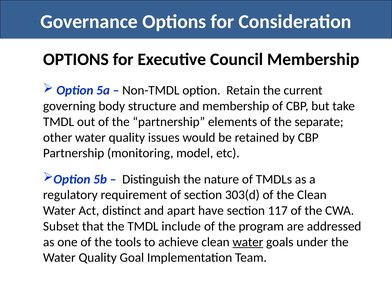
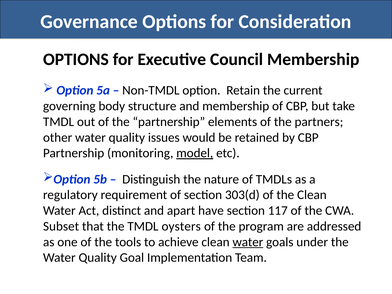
separate: separate -> partners
model underline: none -> present
include: include -> oysters
